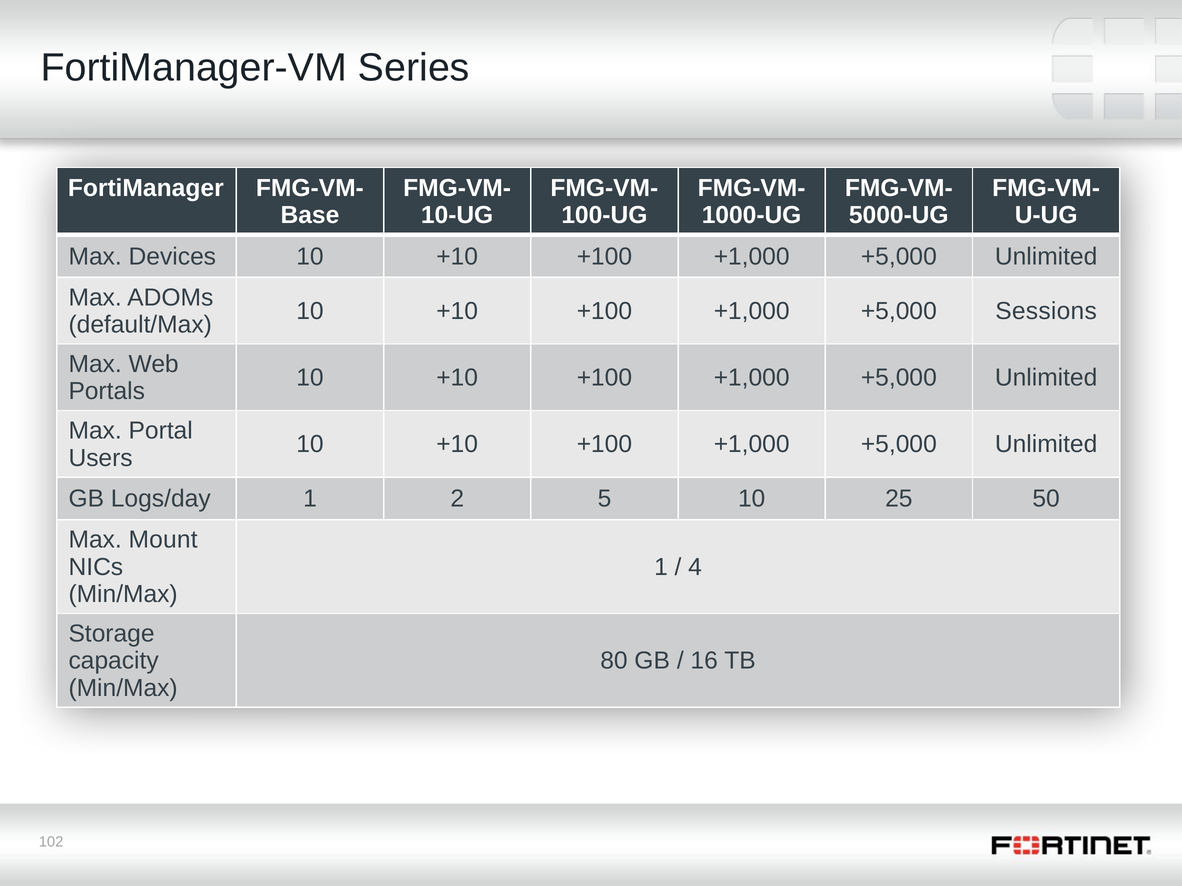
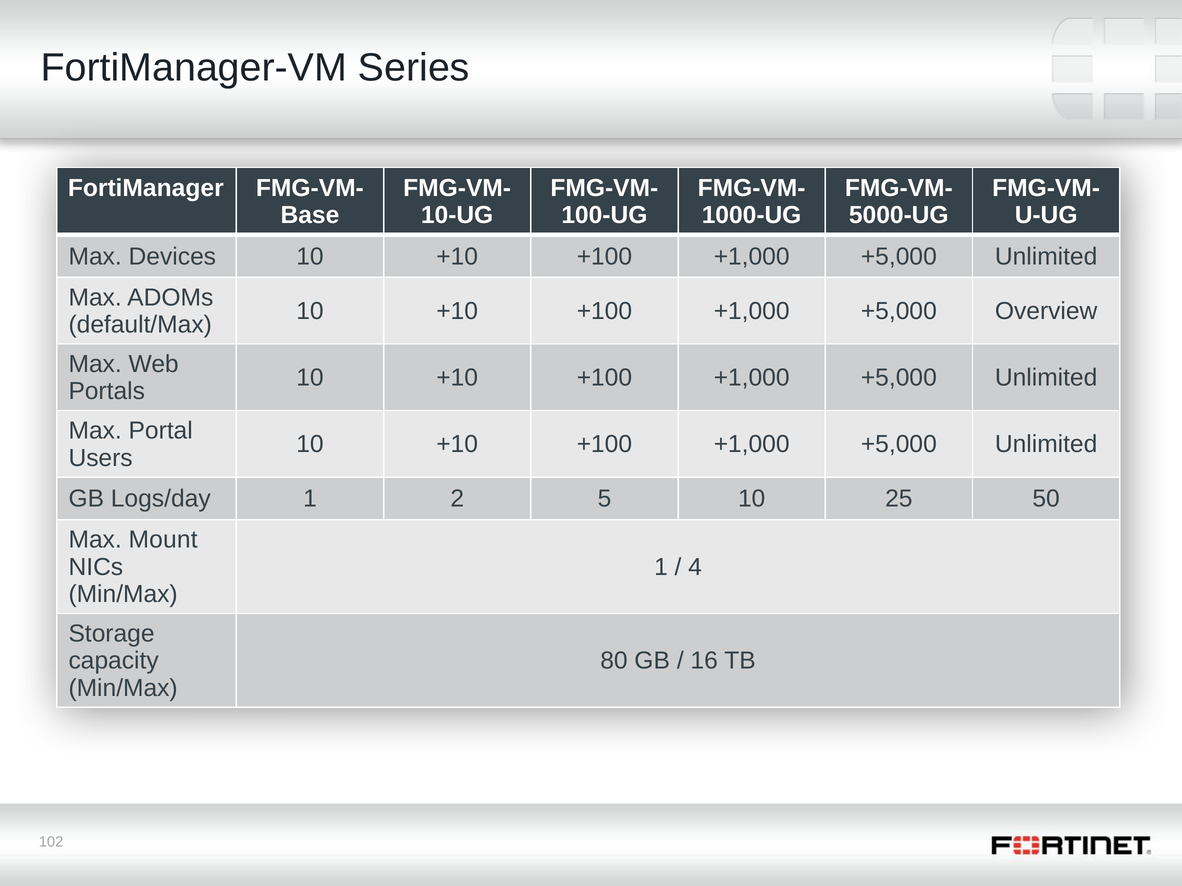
Sessions: Sessions -> Overview
